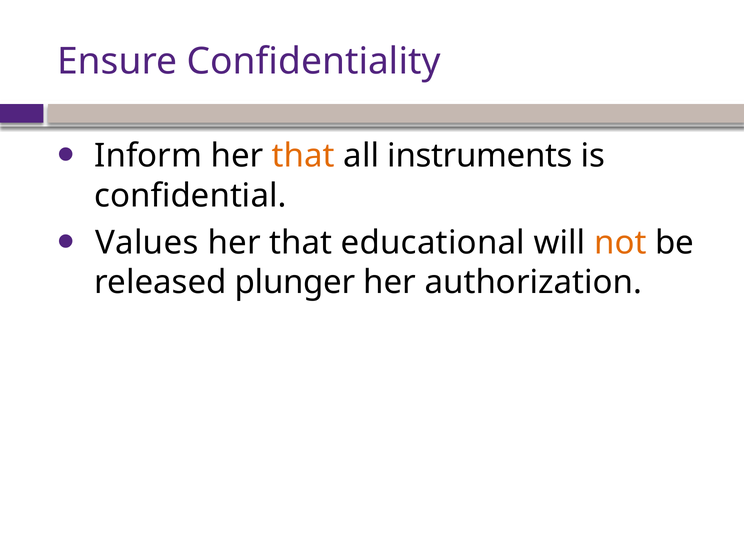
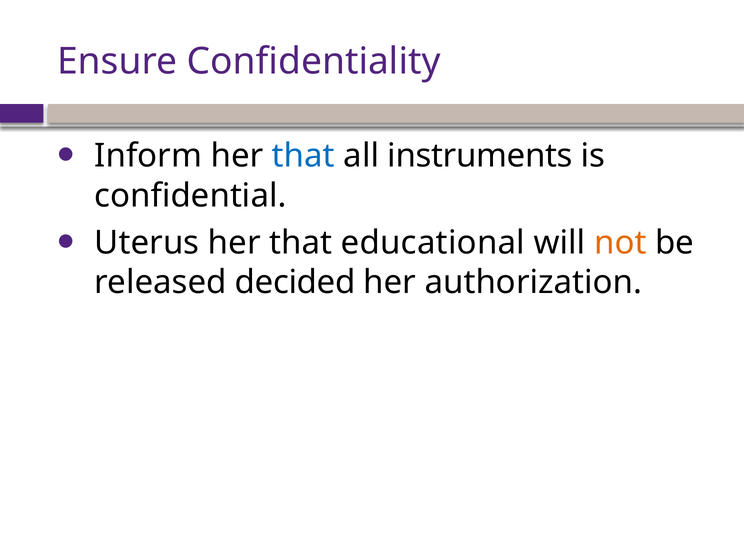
that at (303, 156) colour: orange -> blue
Values: Values -> Uterus
plunger: plunger -> decided
